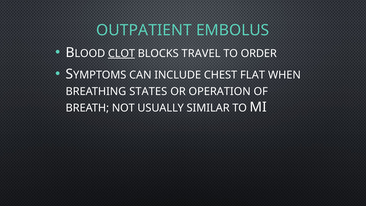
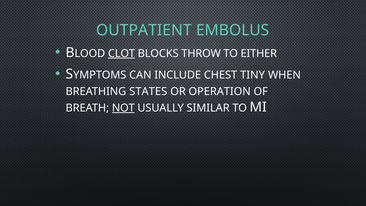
TRAVEL: TRAVEL -> THROW
ORDER: ORDER -> EITHER
FLAT: FLAT -> TINY
NOT underline: none -> present
